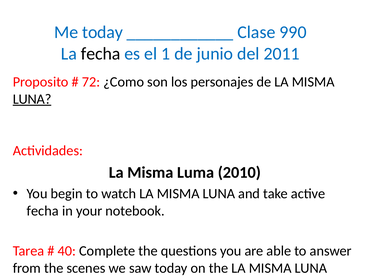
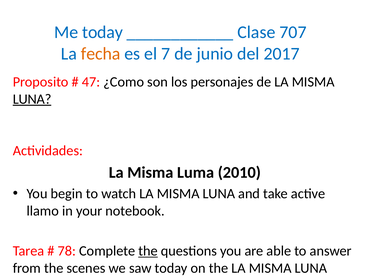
990: 990 -> 707
fecha at (101, 54) colour: black -> orange
1: 1 -> 7
2011: 2011 -> 2017
72: 72 -> 47
fecha at (43, 210): fecha -> llamo
40: 40 -> 78
the at (148, 250) underline: none -> present
